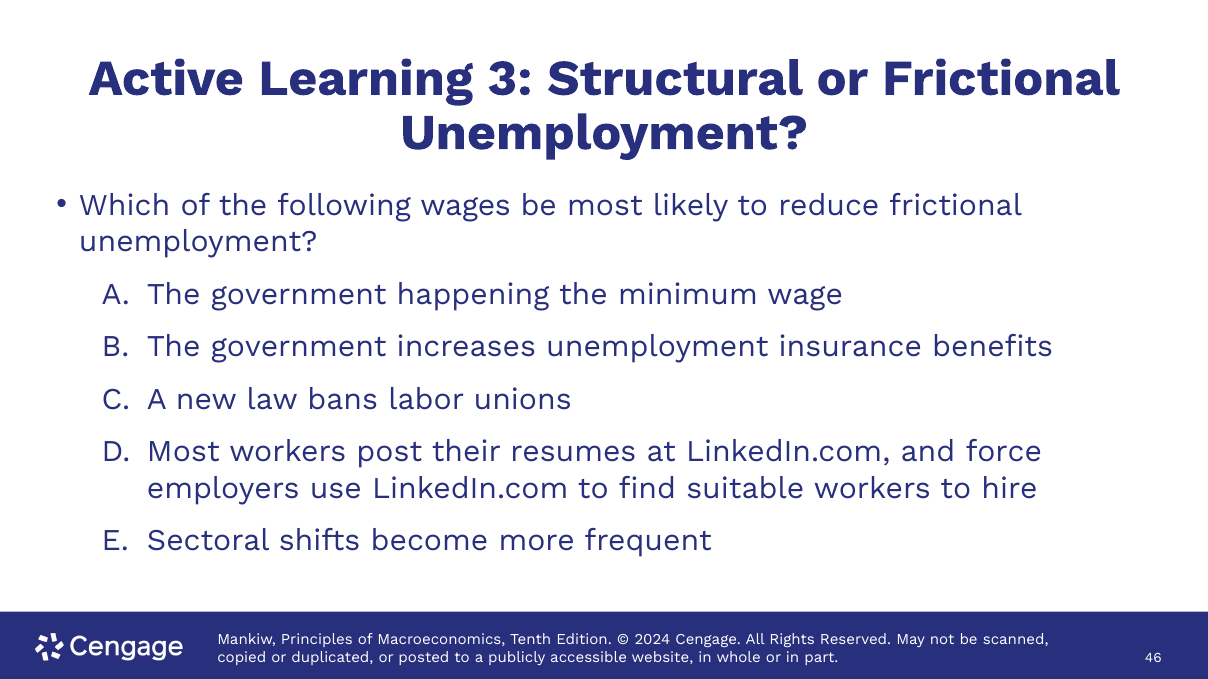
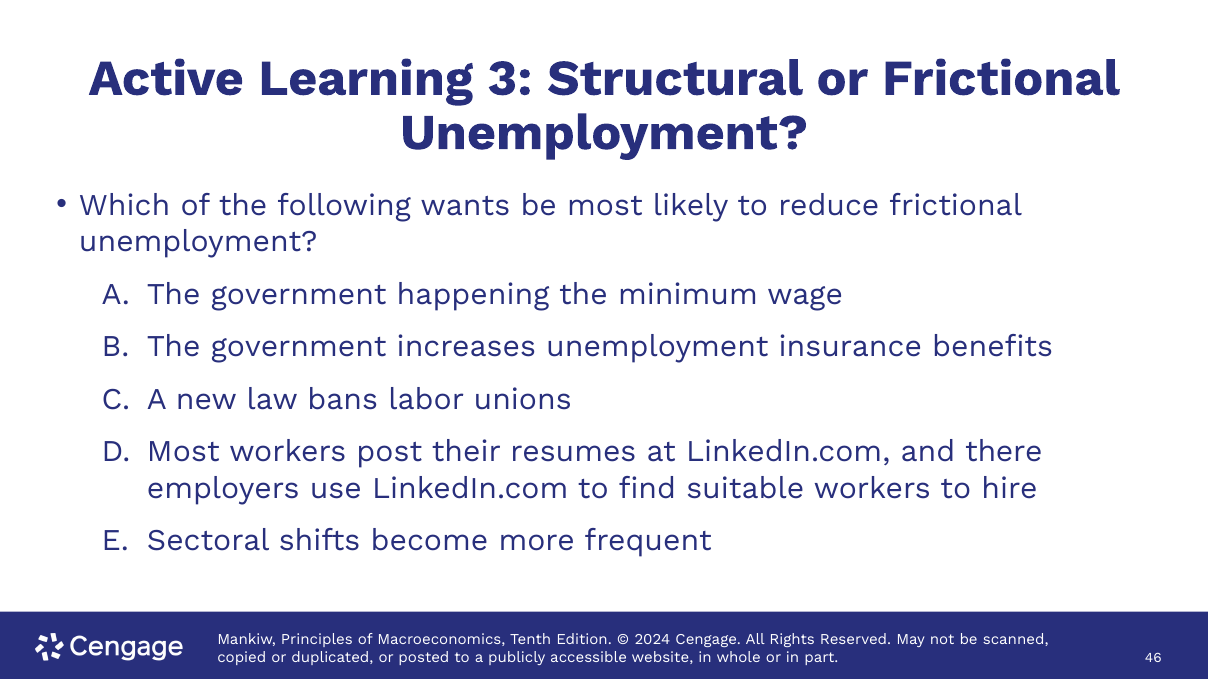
wages: wages -> wants
force: force -> there
